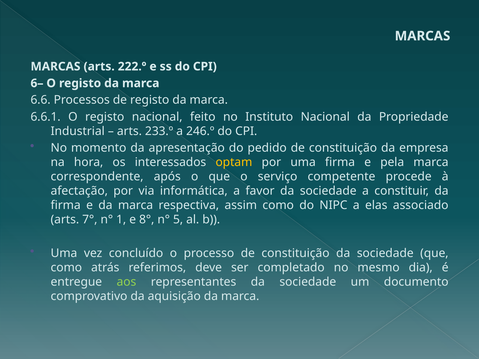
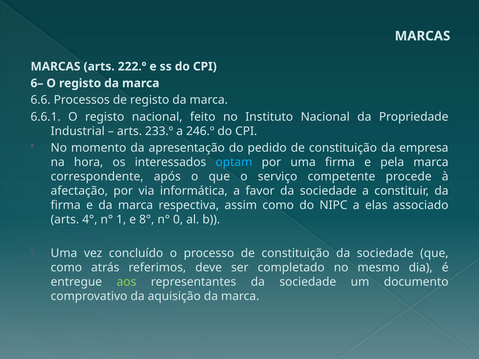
optam colour: yellow -> light blue
7°: 7° -> 4°
5: 5 -> 0
